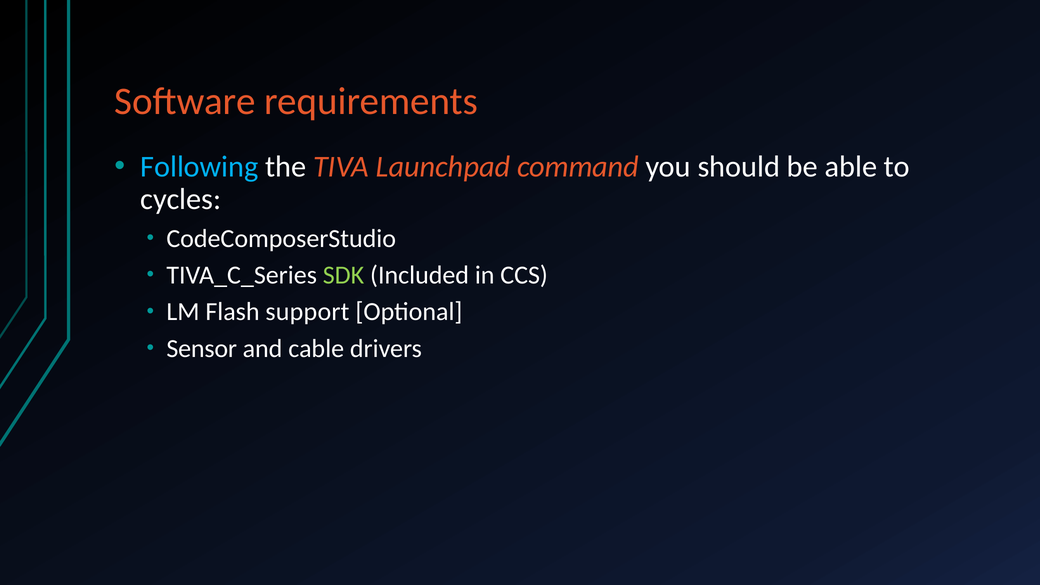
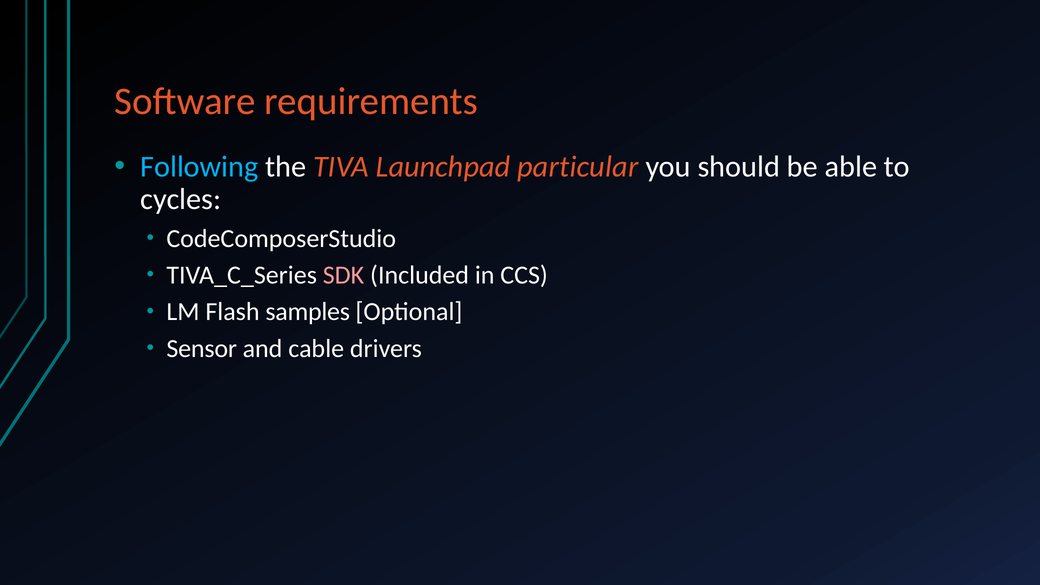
command: command -> particular
SDK colour: light green -> pink
support: support -> samples
